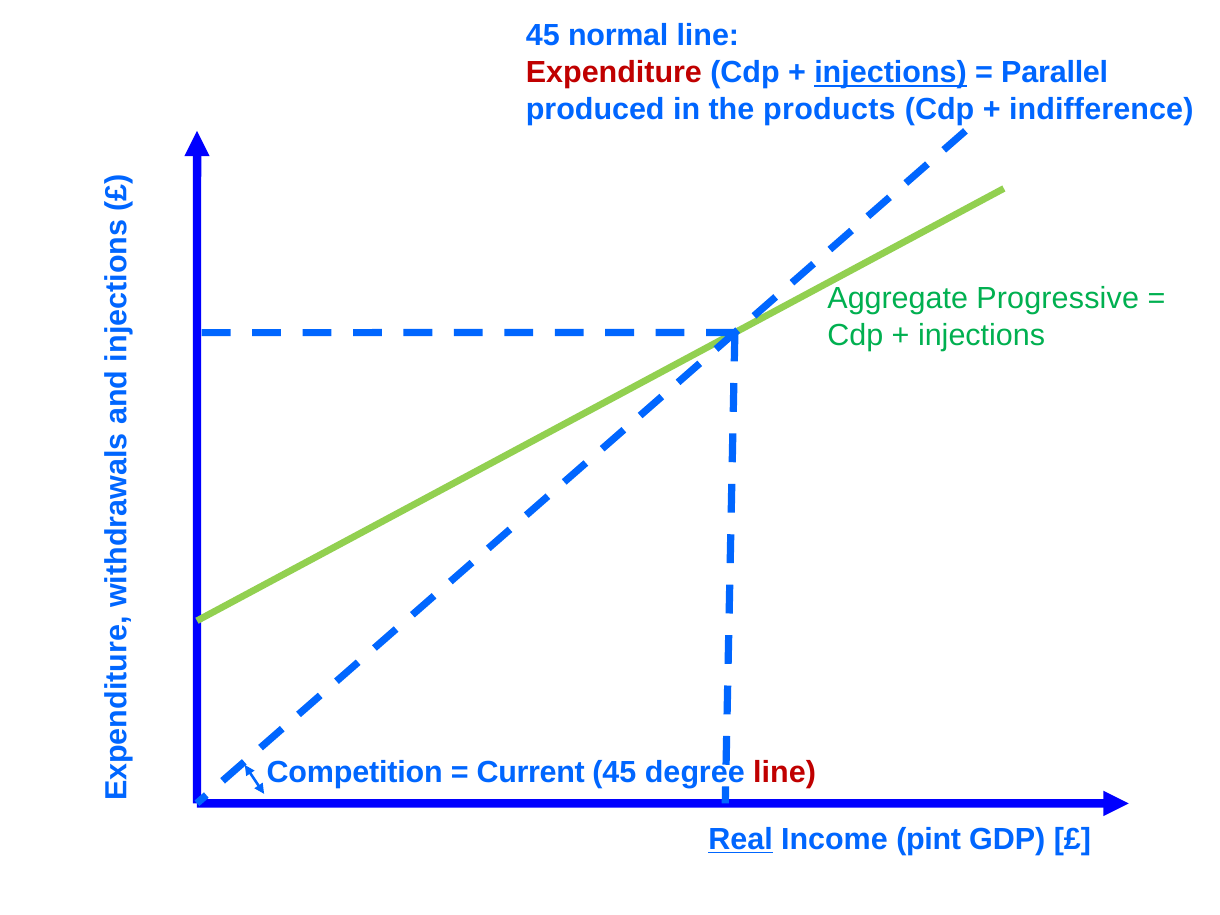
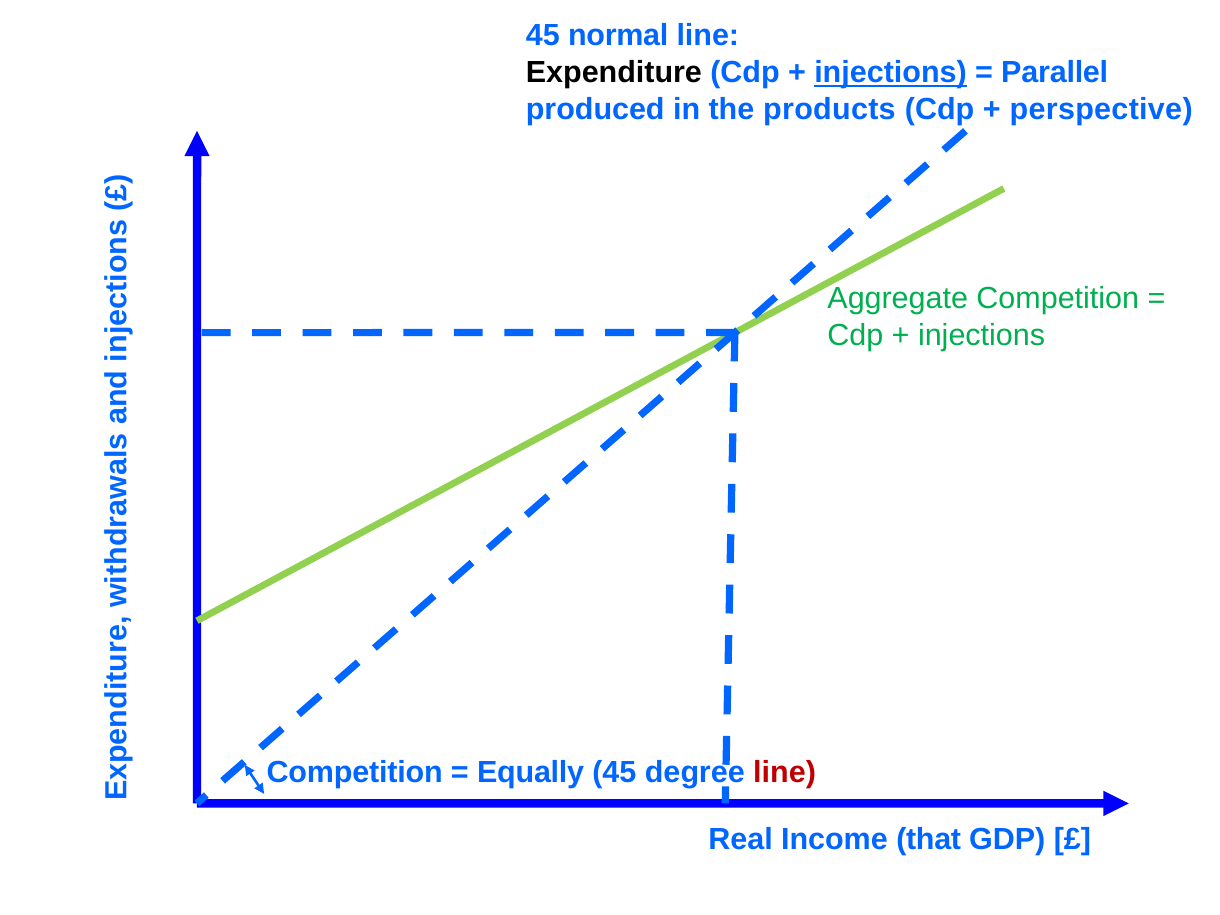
Expenditure colour: red -> black
indifference: indifference -> perspective
Progressive at (1058, 299): Progressive -> Competition
Current: Current -> Equally
Real underline: present -> none
pint: pint -> that
